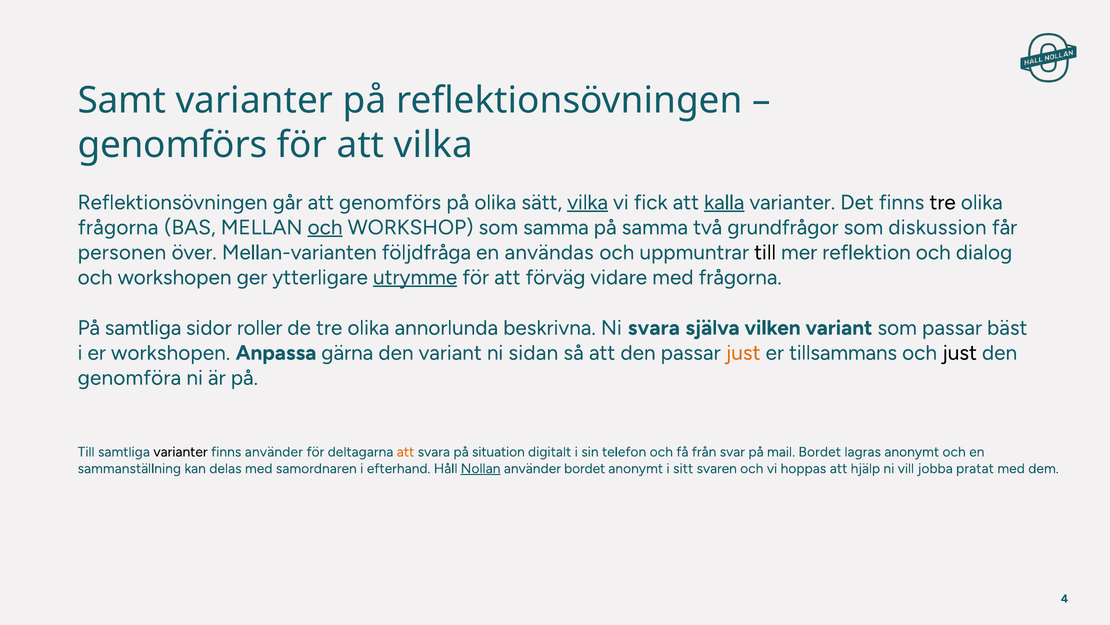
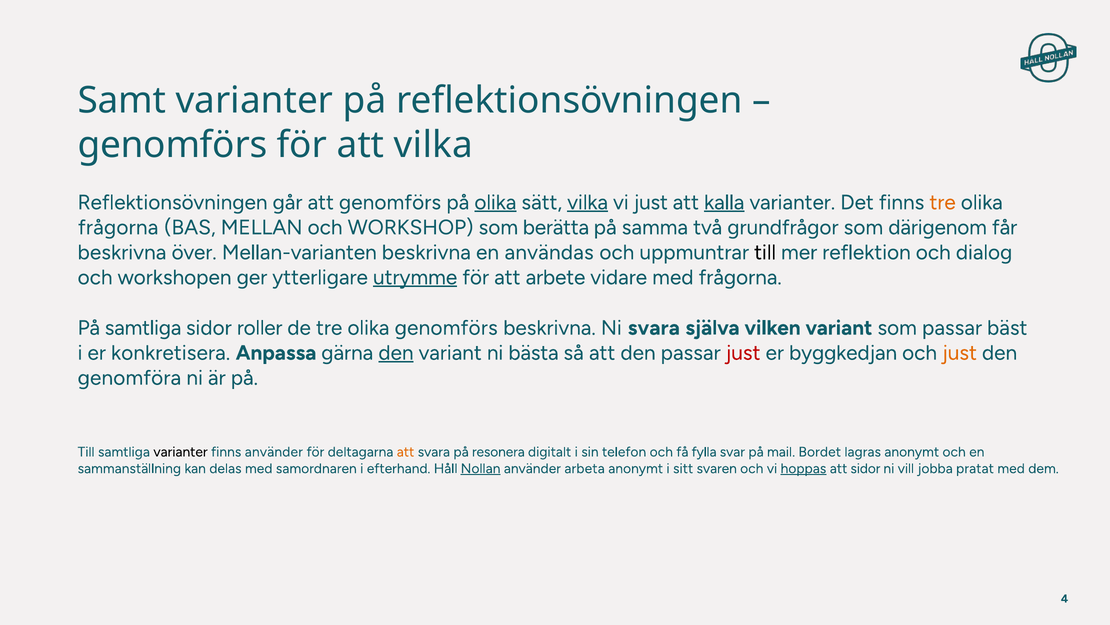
olika at (495, 202) underline: none -> present
vi fick: fick -> just
tre at (943, 202) colour: black -> orange
och at (325, 227) underline: present -> none
som samma: samma -> berätta
diskussion: diskussion -> därigenom
personen at (122, 252): personen -> beskrivna
Mellan-varianten följdfråga: följdfråga -> beskrivna
förväg: förväg -> arbete
olika annorlunda: annorlunda -> genomförs
er workshopen: workshopen -> konkretisera
den at (396, 353) underline: none -> present
sidan: sidan -> bästa
just at (743, 353) colour: orange -> red
tillsammans: tillsammans -> byggkedjan
just at (960, 353) colour: black -> orange
situation: situation -> resonera
från: från -> fylla
använder bordet: bordet -> arbeta
hoppas underline: none -> present
att hjälp: hjälp -> sidor
